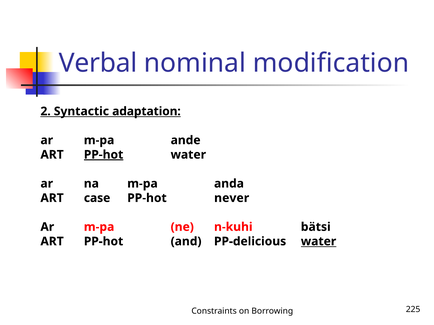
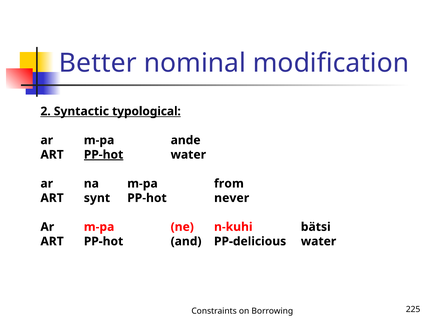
Verbal: Verbal -> Better
adaptation: adaptation -> typological
anda: anda -> from
case: case -> synt
water at (319, 242) underline: present -> none
